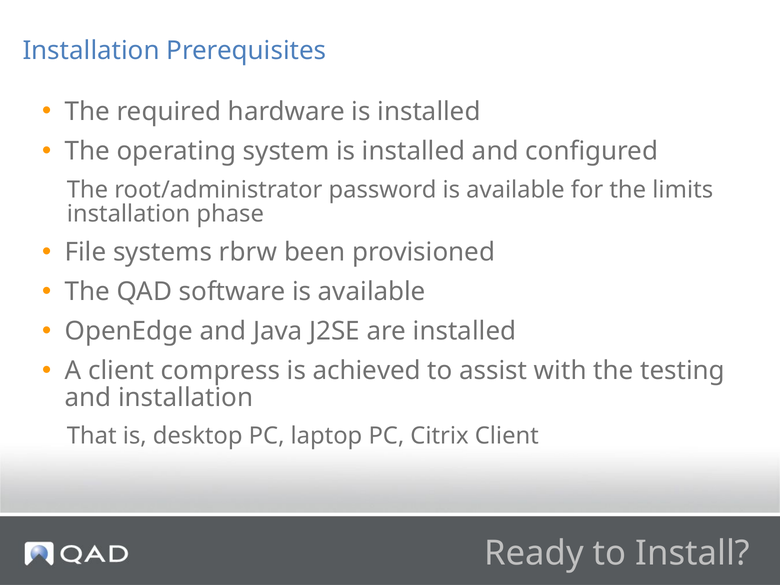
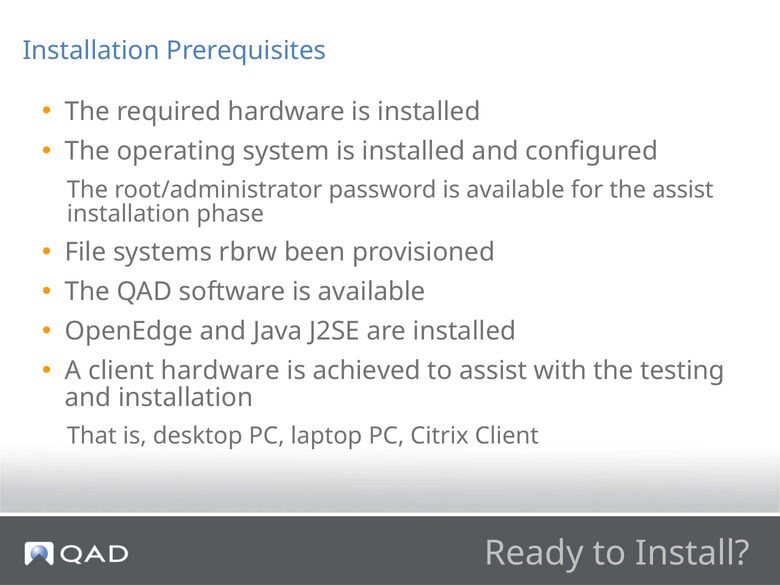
the limits: limits -> assist
client compress: compress -> hardware
